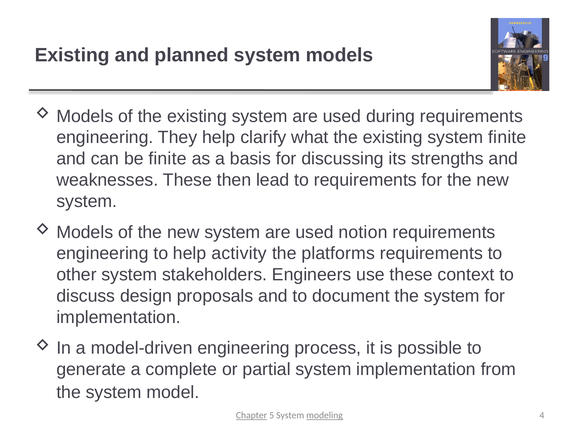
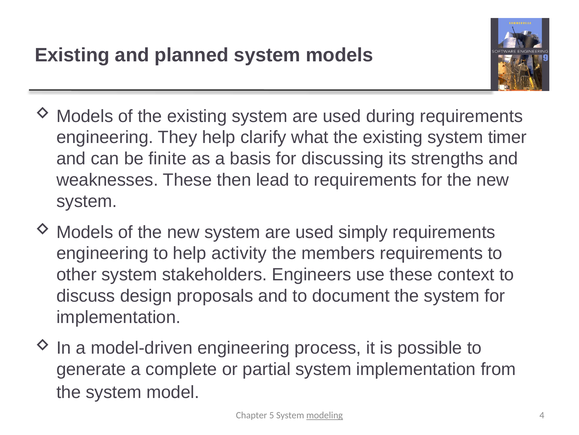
system finite: finite -> timer
notion: notion -> simply
platforms: platforms -> members
Chapter underline: present -> none
